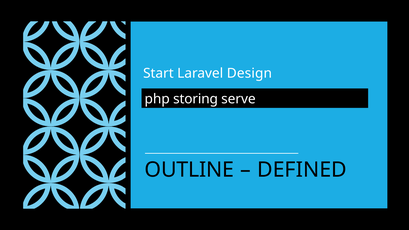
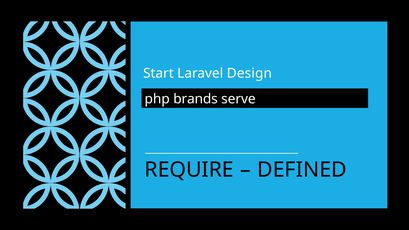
storing: storing -> brands
OUTLINE: OUTLINE -> REQUIRE
